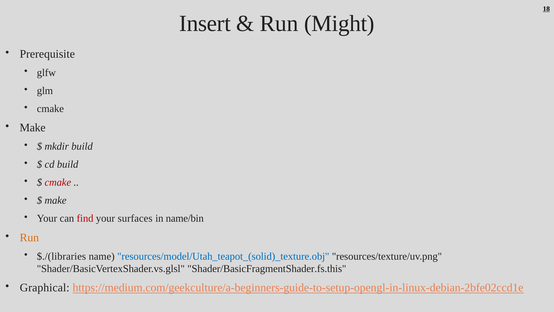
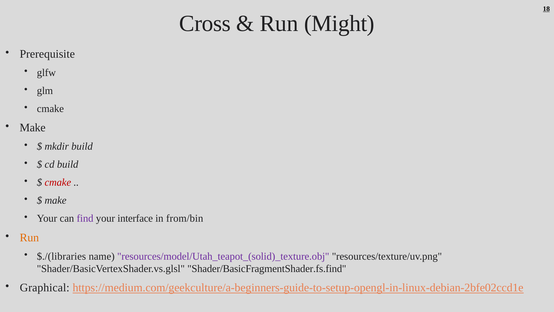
Insert: Insert -> Cross
find colour: red -> purple
surfaces: surfaces -> interface
name/bin: name/bin -> from/bin
resources/model/Utah_teapot_(solid)_texture.obj colour: blue -> purple
Shader/BasicFragmentShader.fs.this: Shader/BasicFragmentShader.fs.this -> Shader/BasicFragmentShader.fs.find
